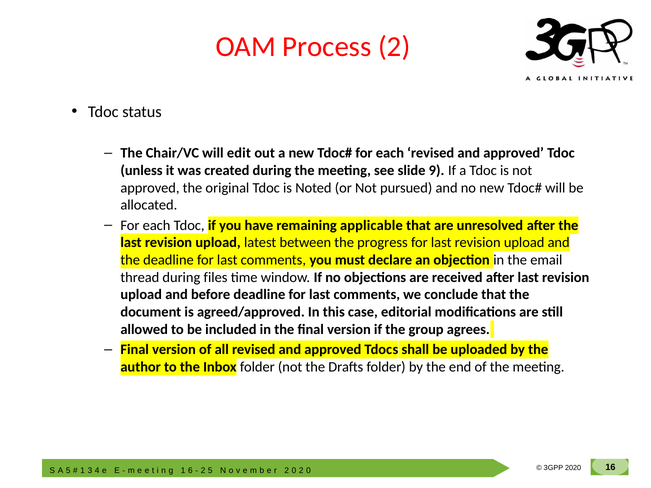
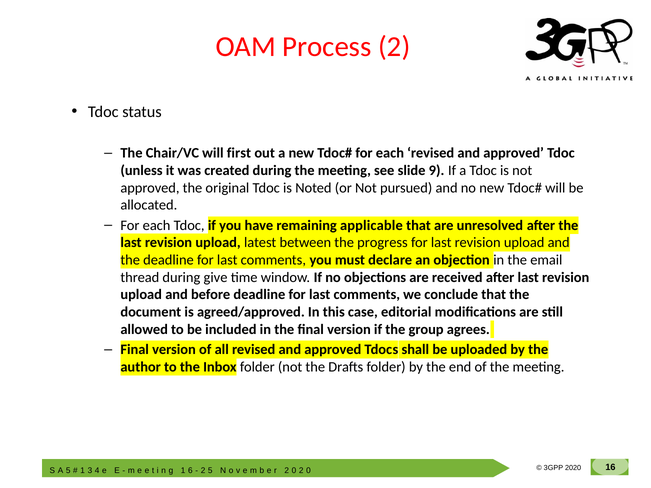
edit: edit -> first
files: files -> give
